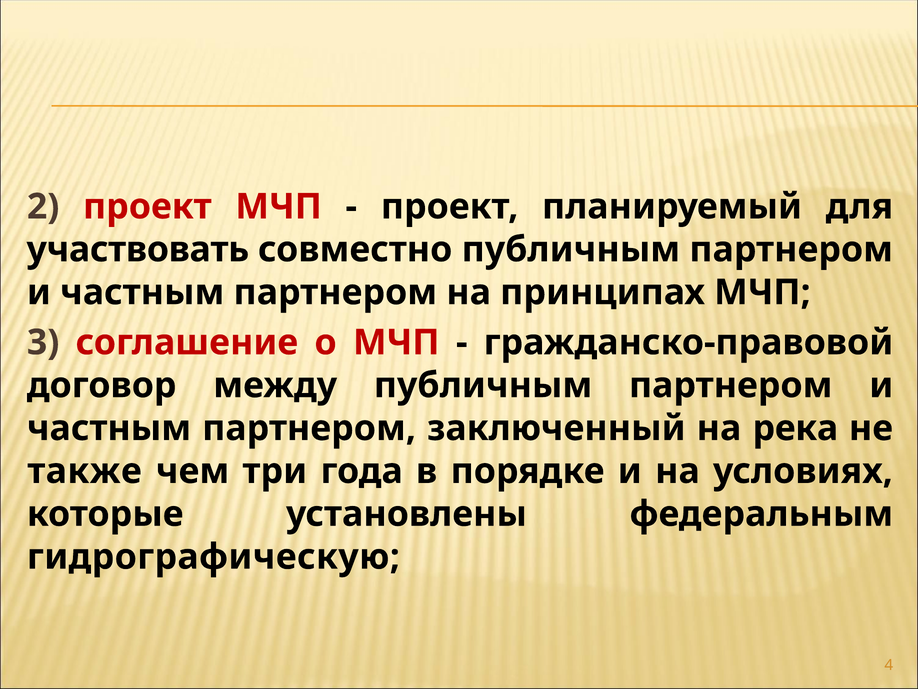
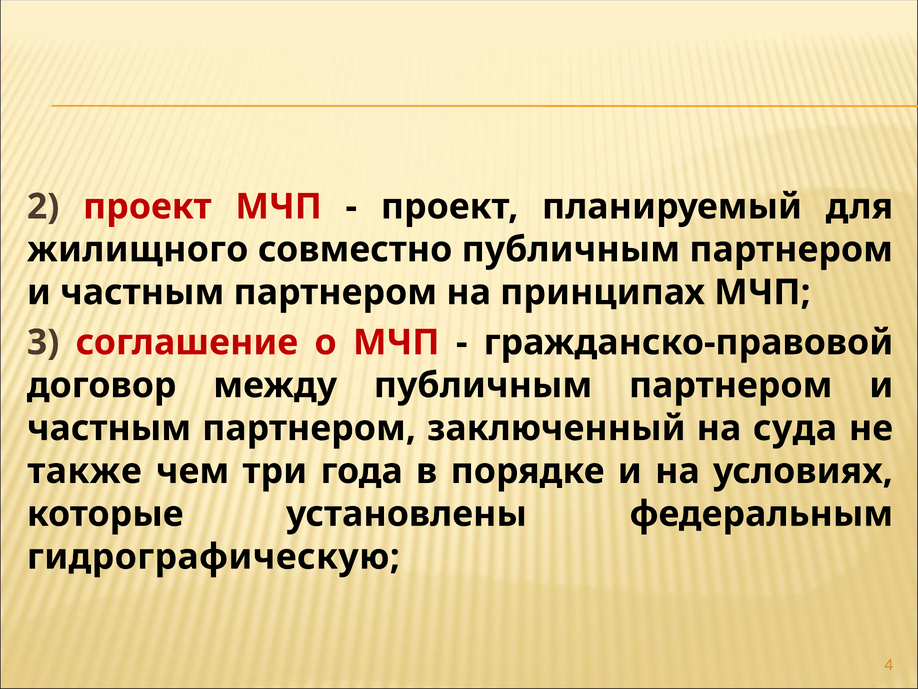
участвовать: участвовать -> жилищного
река: река -> суда
